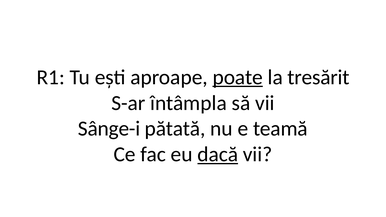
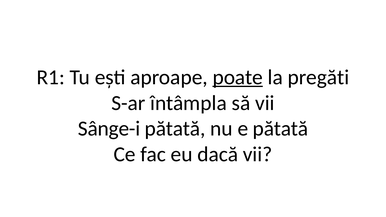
tresărit: tresărit -> pregăti
e teamă: teamă -> pătată
dacă underline: present -> none
